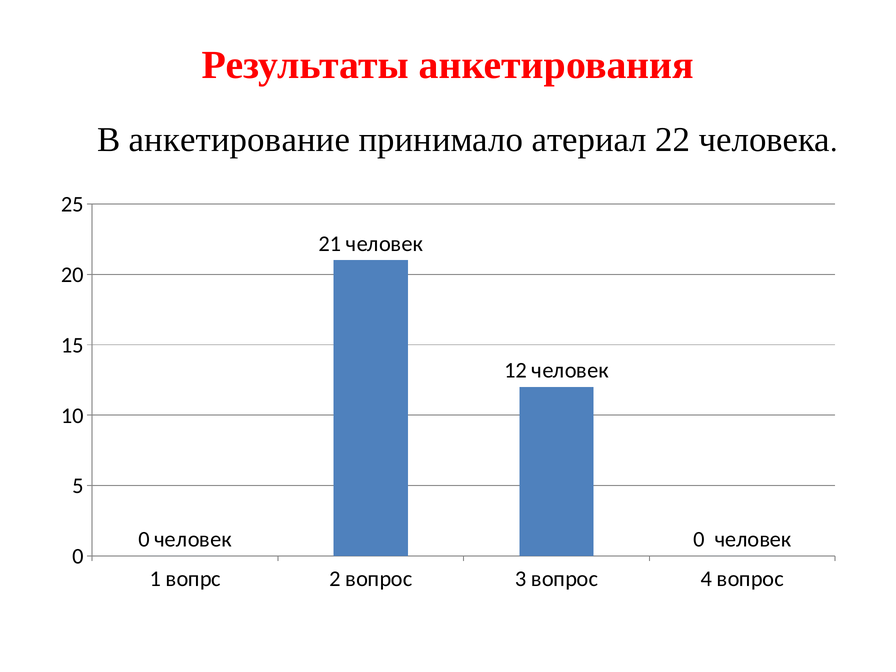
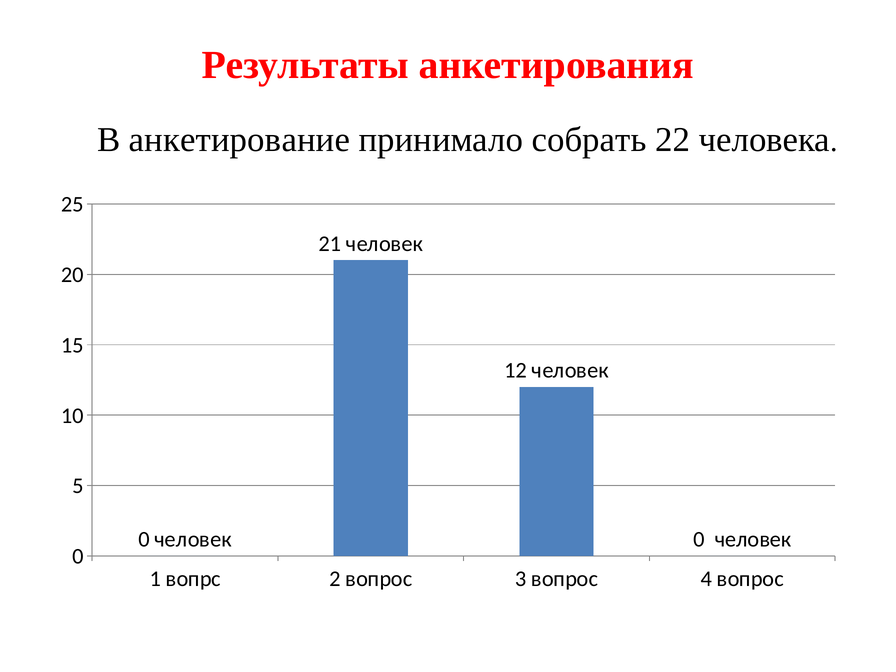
атериал: атериал -> собрать
